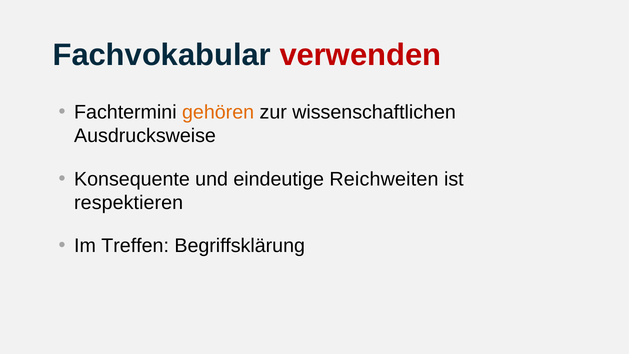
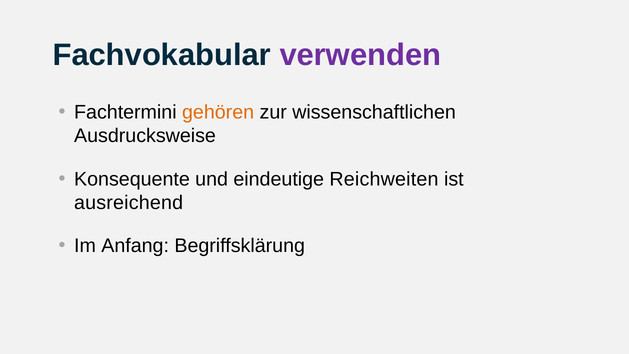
verwenden colour: red -> purple
respektieren: respektieren -> ausreichend
Treffen: Treffen -> Anfang
